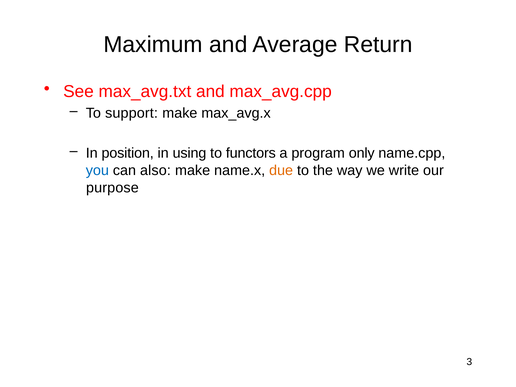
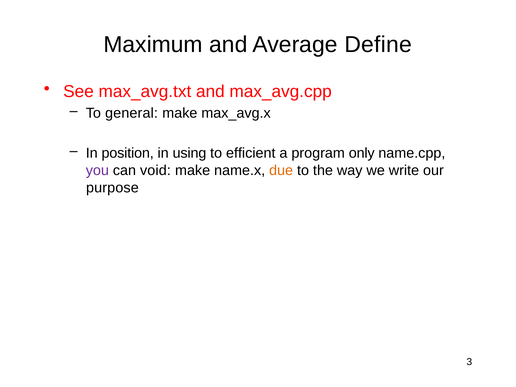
Return: Return -> Define
support: support -> general
functors: functors -> efficient
you colour: blue -> purple
also: also -> void
